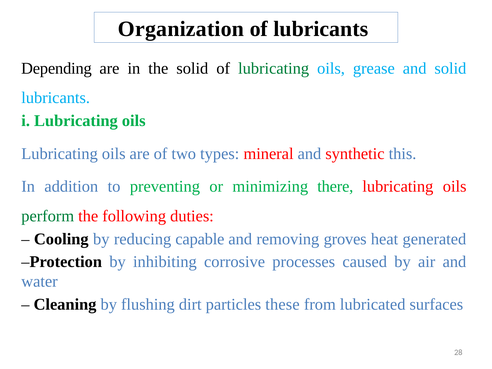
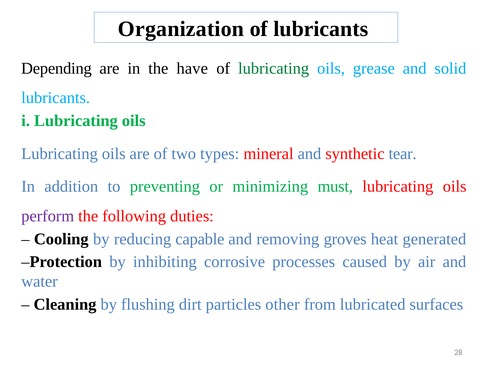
the solid: solid -> have
this: this -> tear
there: there -> must
perform colour: green -> purple
these: these -> other
